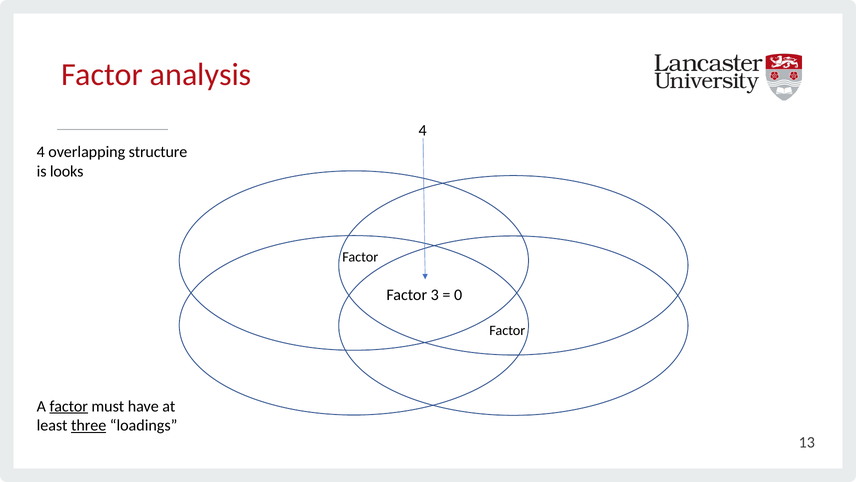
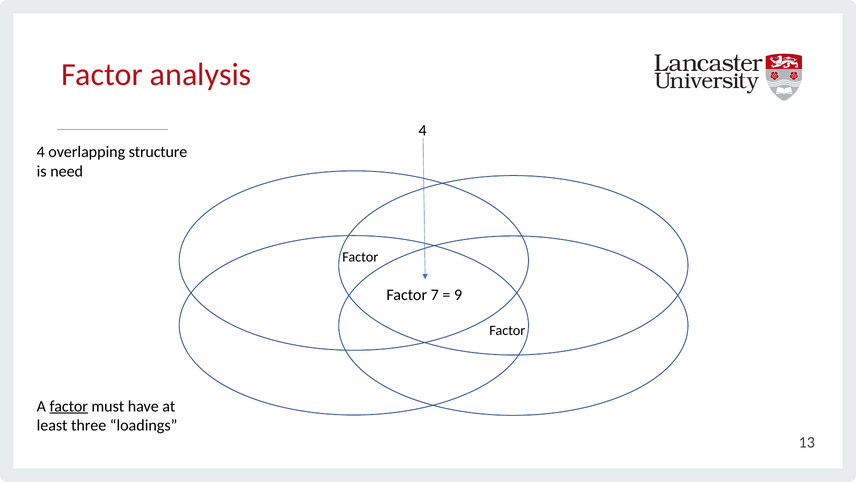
looks: looks -> need
3: 3 -> 7
0: 0 -> 9
three underline: present -> none
